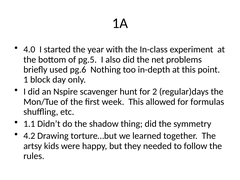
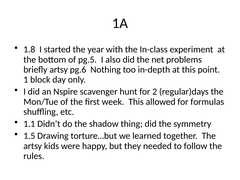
4.0: 4.0 -> 1.8
briefly used: used -> artsy
4.2: 4.2 -> 1.5
